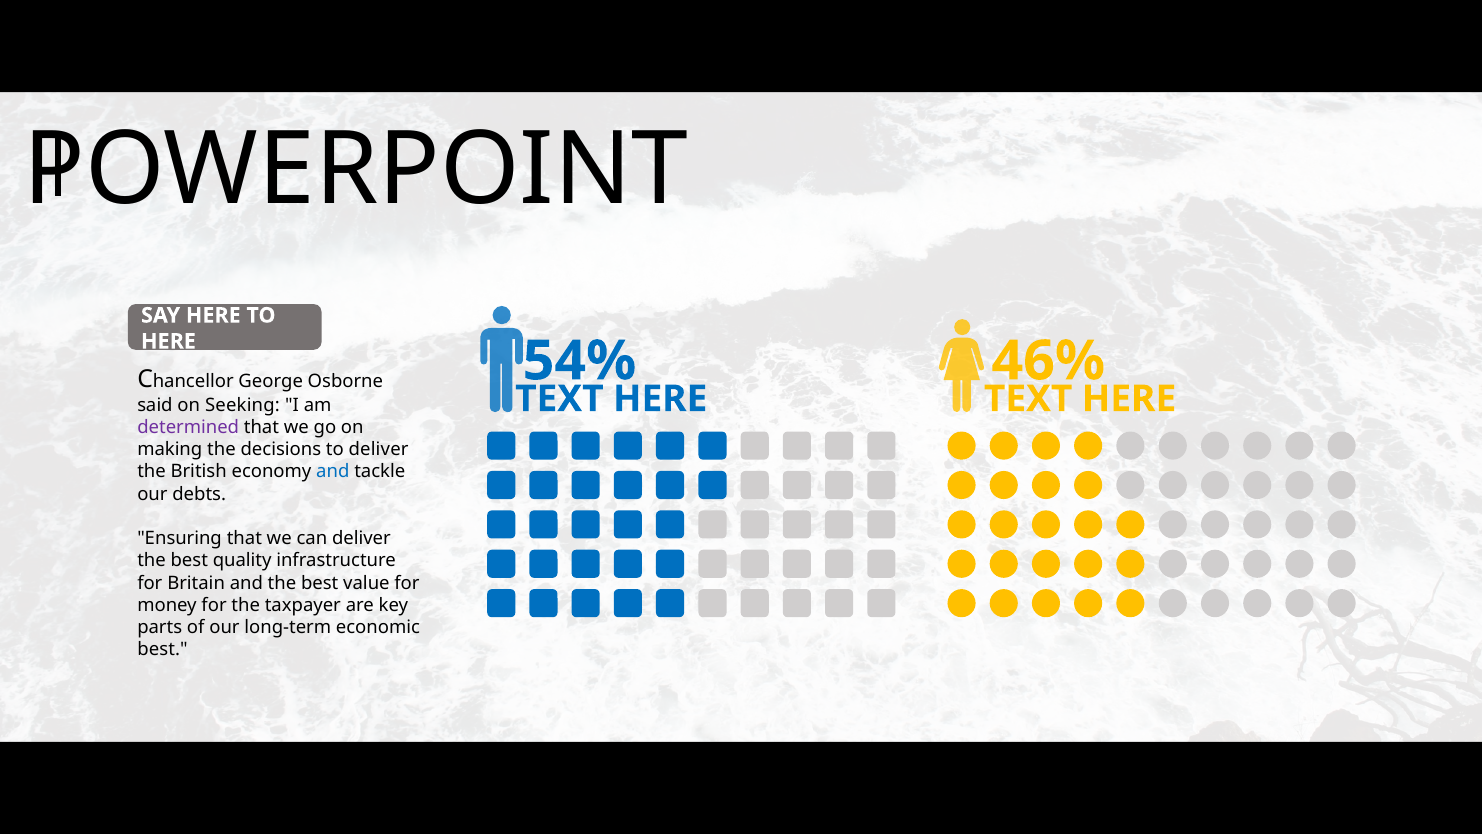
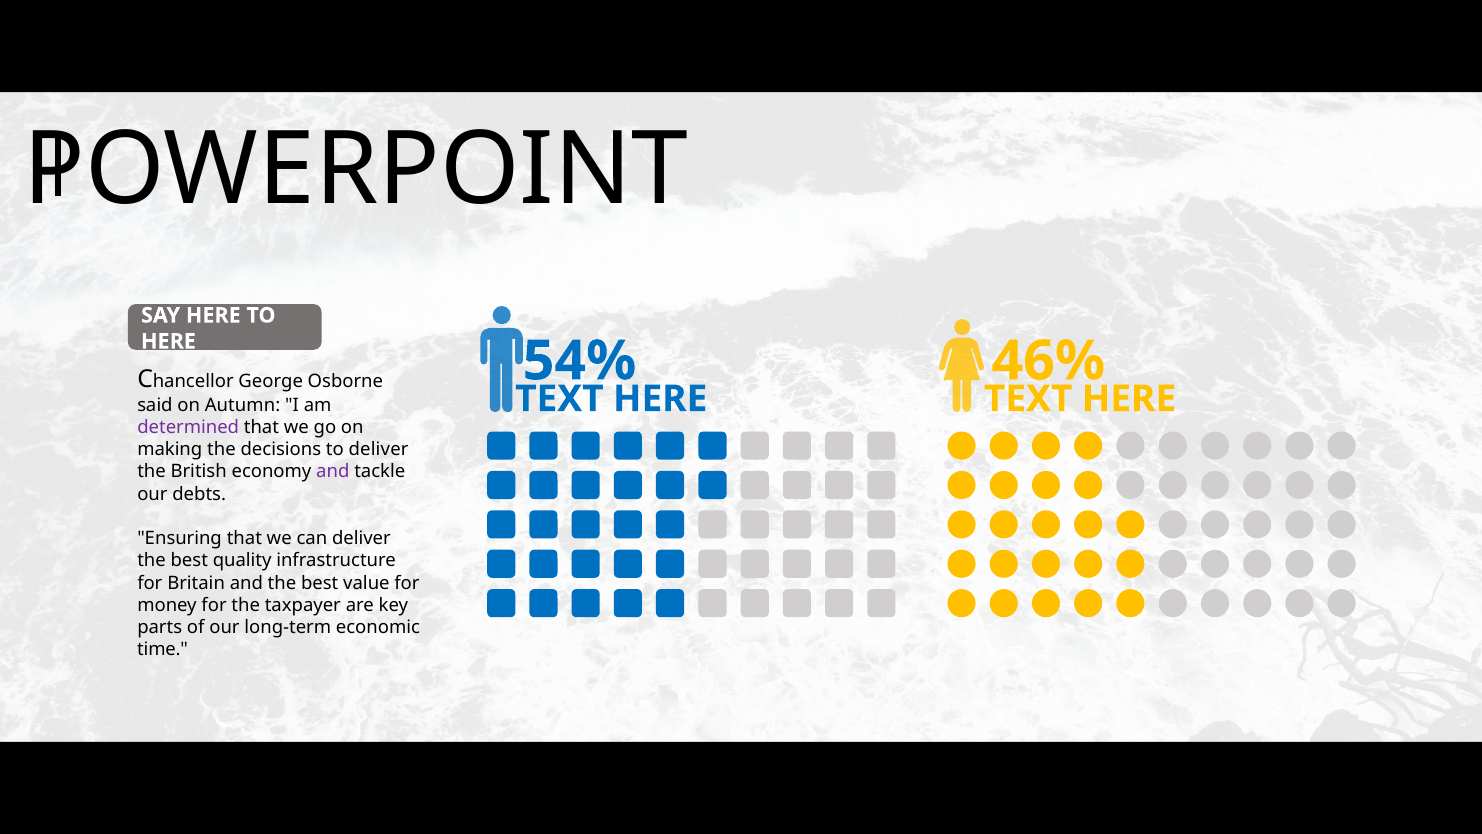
Seeking: Seeking -> Autumn
and at (333, 472) colour: blue -> purple
best at (162, 650): best -> time
